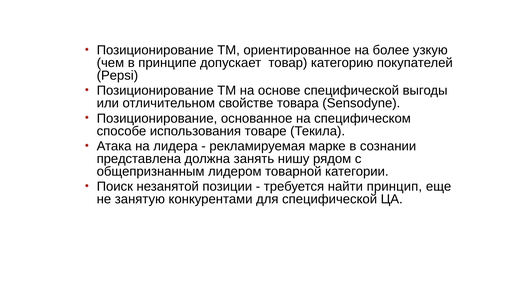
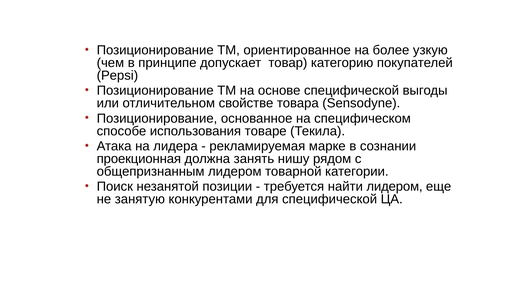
представлена: представлена -> проекционная
найти принцип: принцип -> лидером
